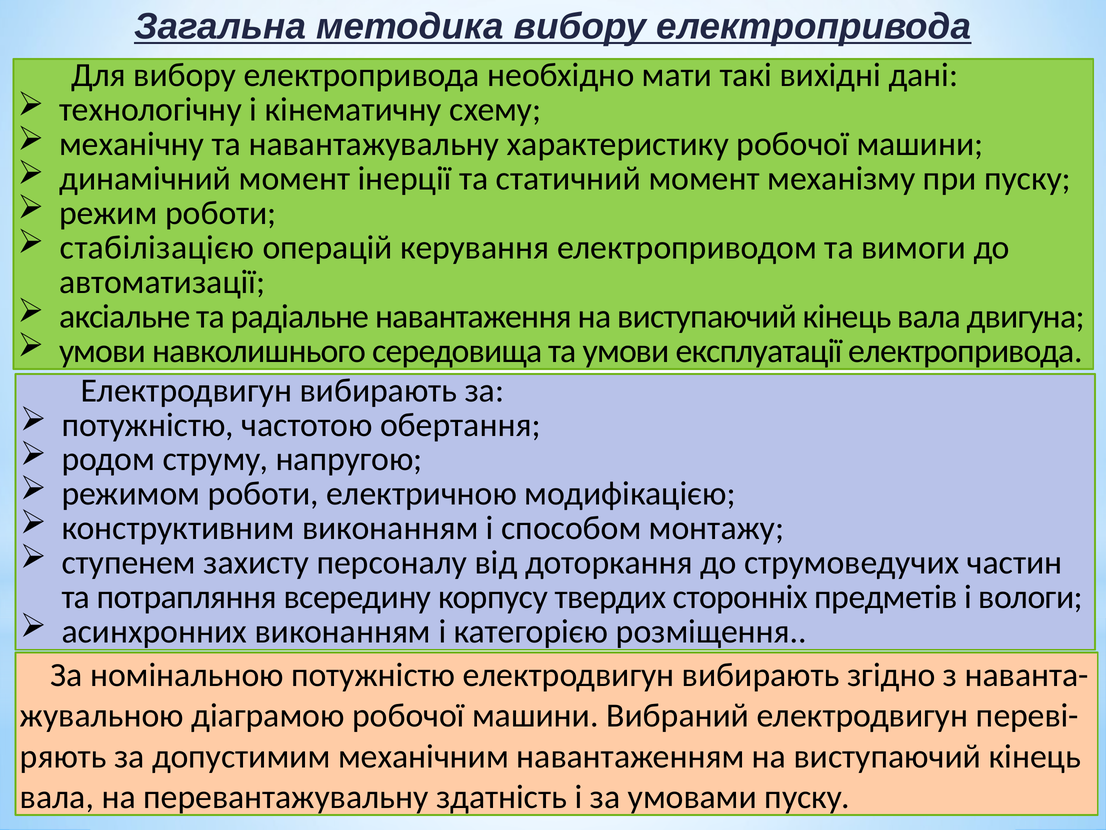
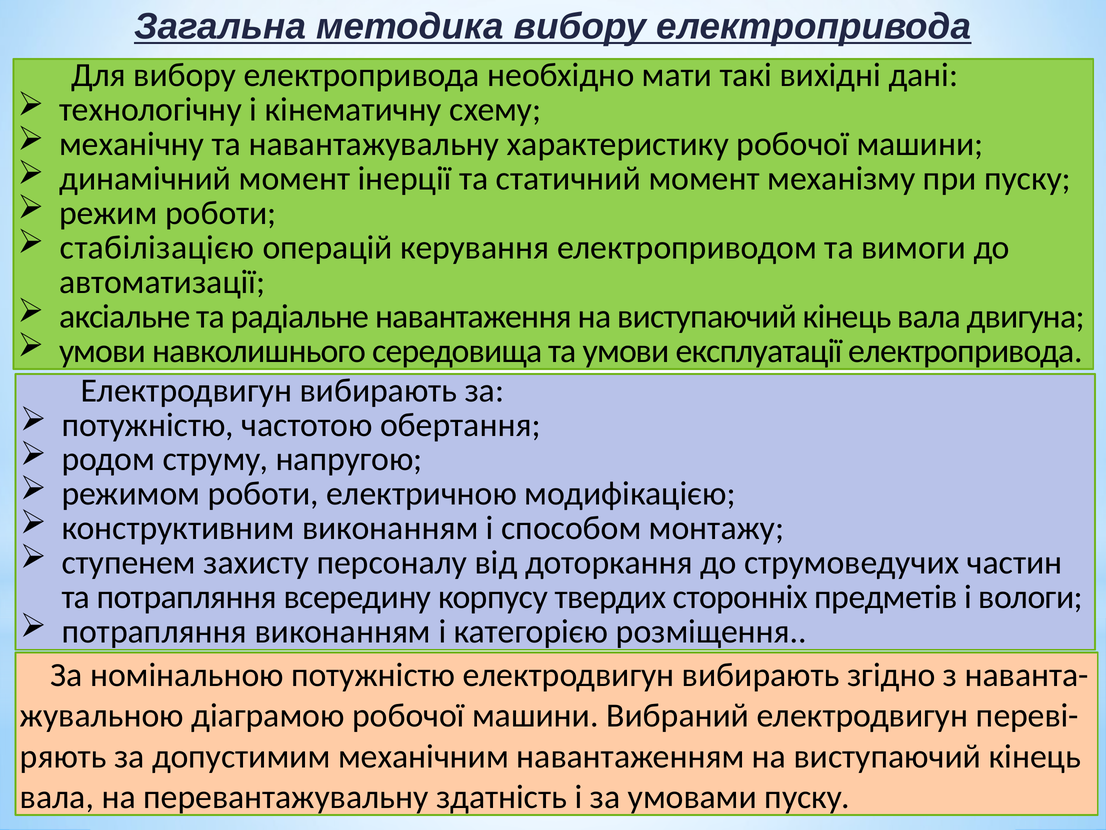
асинхронних at (154, 631): асинхронних -> потрапляння
